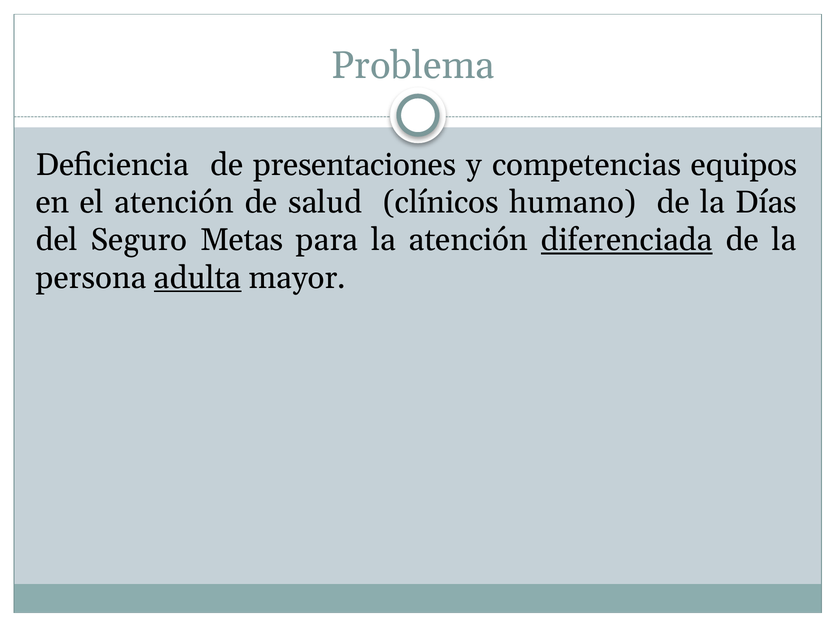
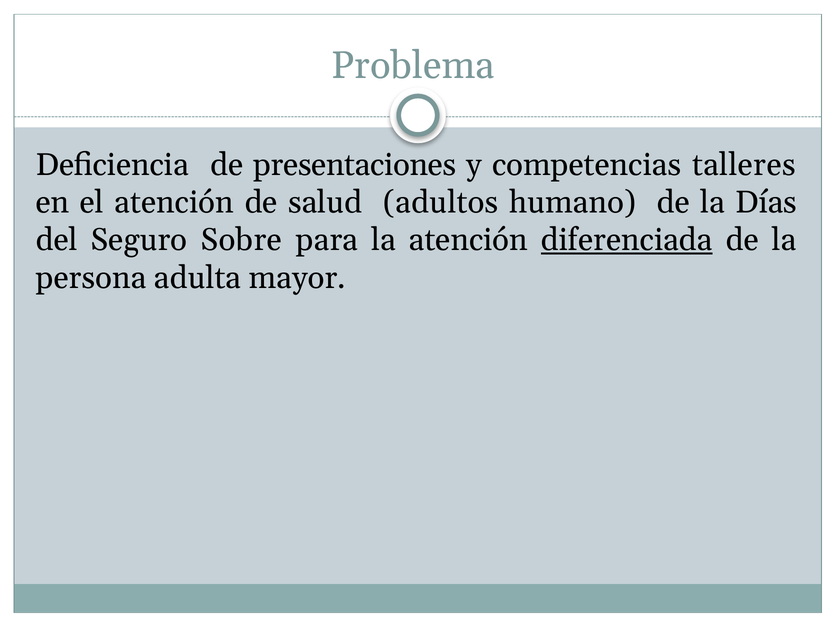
equipos: equipos -> talleres
clínicos: clínicos -> adultos
Metas: Metas -> Sobre
adulta underline: present -> none
